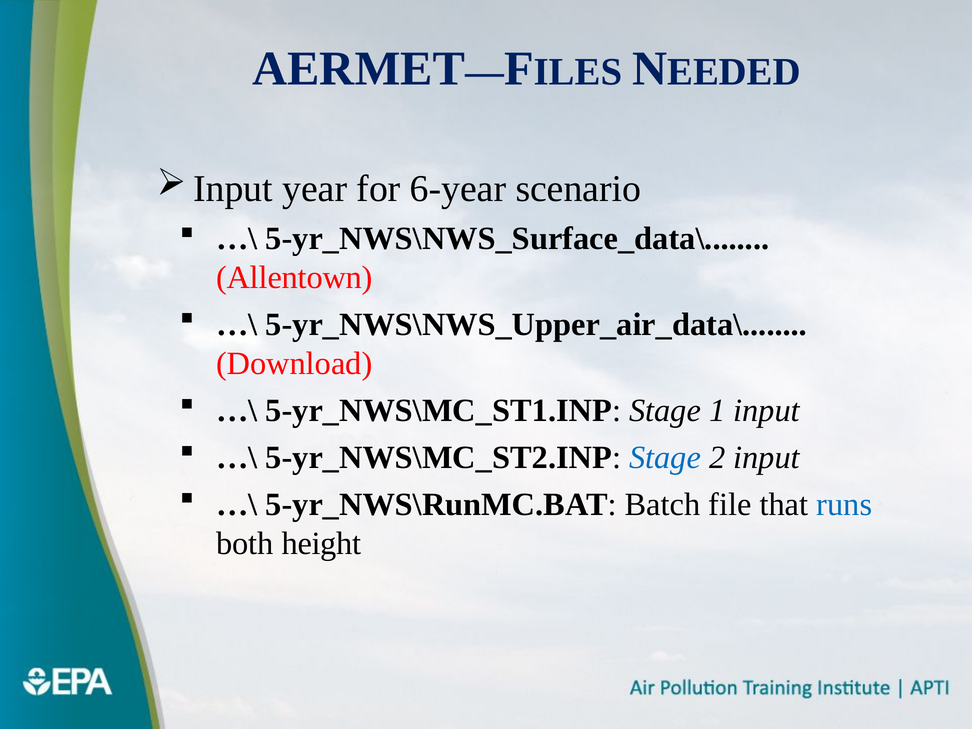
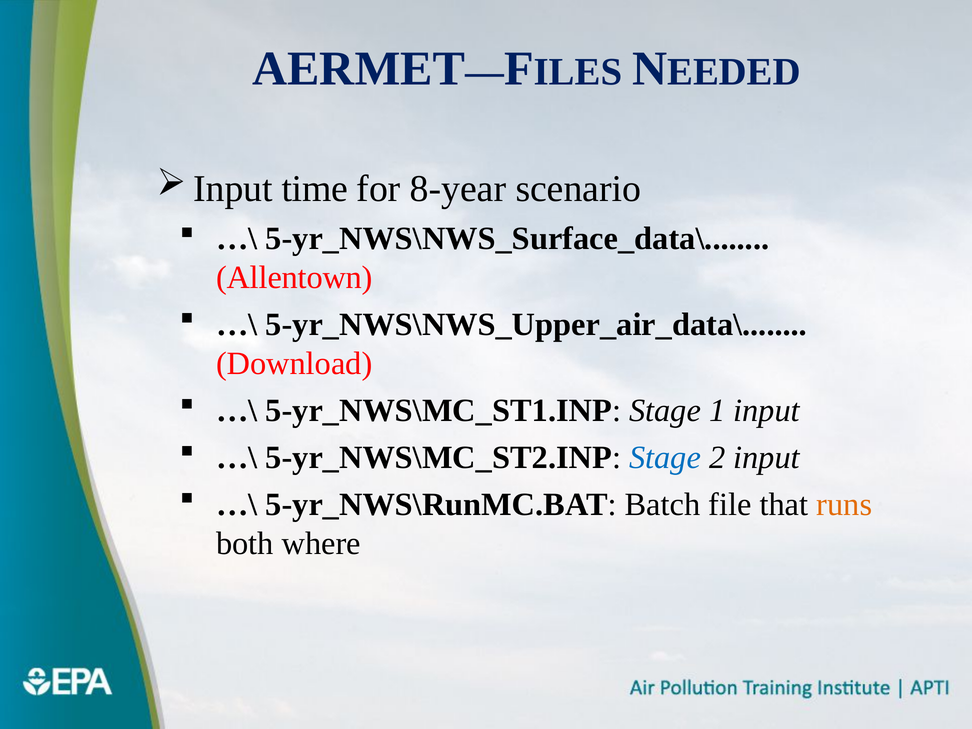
year: year -> time
6-year: 6-year -> 8-year
runs colour: blue -> orange
height: height -> where
